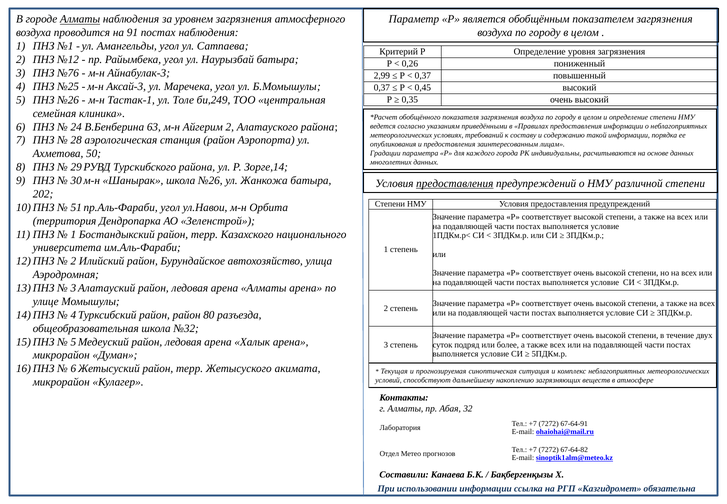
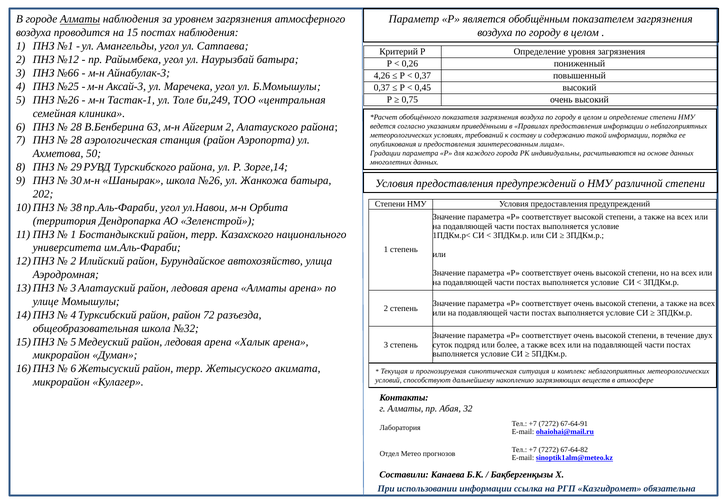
91: 91 -> 15
№76: №76 -> №66
2,99: 2,99 -> 4,26
0,35: 0,35 -> 0,75
24 at (76, 127): 24 -> 28
предоставления at (455, 183) underline: present -> none
51: 51 -> 38
80: 80 -> 72
